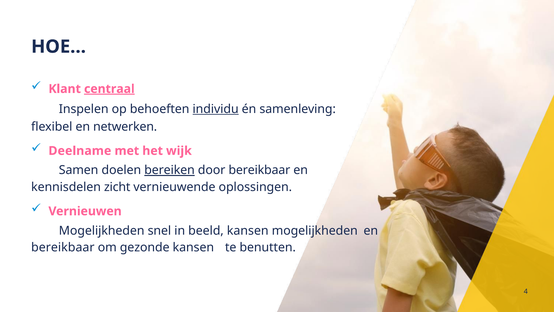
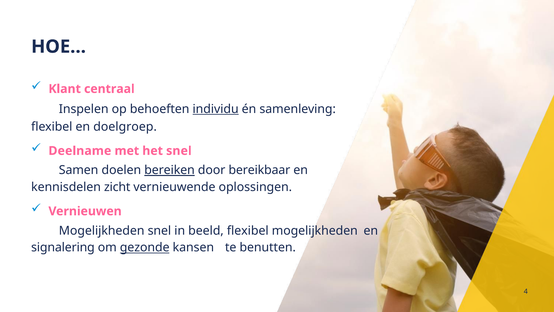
centraal underline: present -> none
netwerken: netwerken -> doelgroep
het wijk: wijk -> snel
beeld kansen: kansen -> flexibel
bereikbaar at (63, 247): bereikbaar -> signalering
gezonde underline: none -> present
